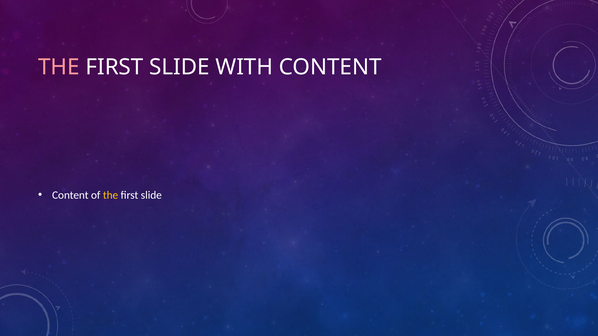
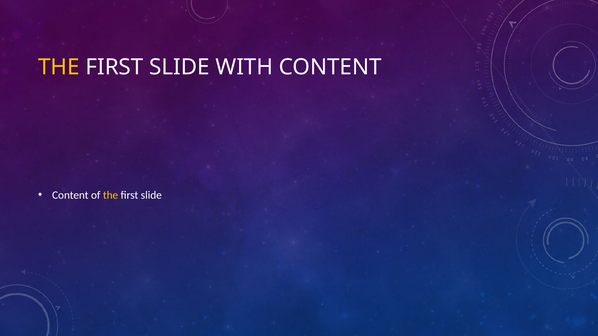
THE at (59, 67) colour: pink -> yellow
